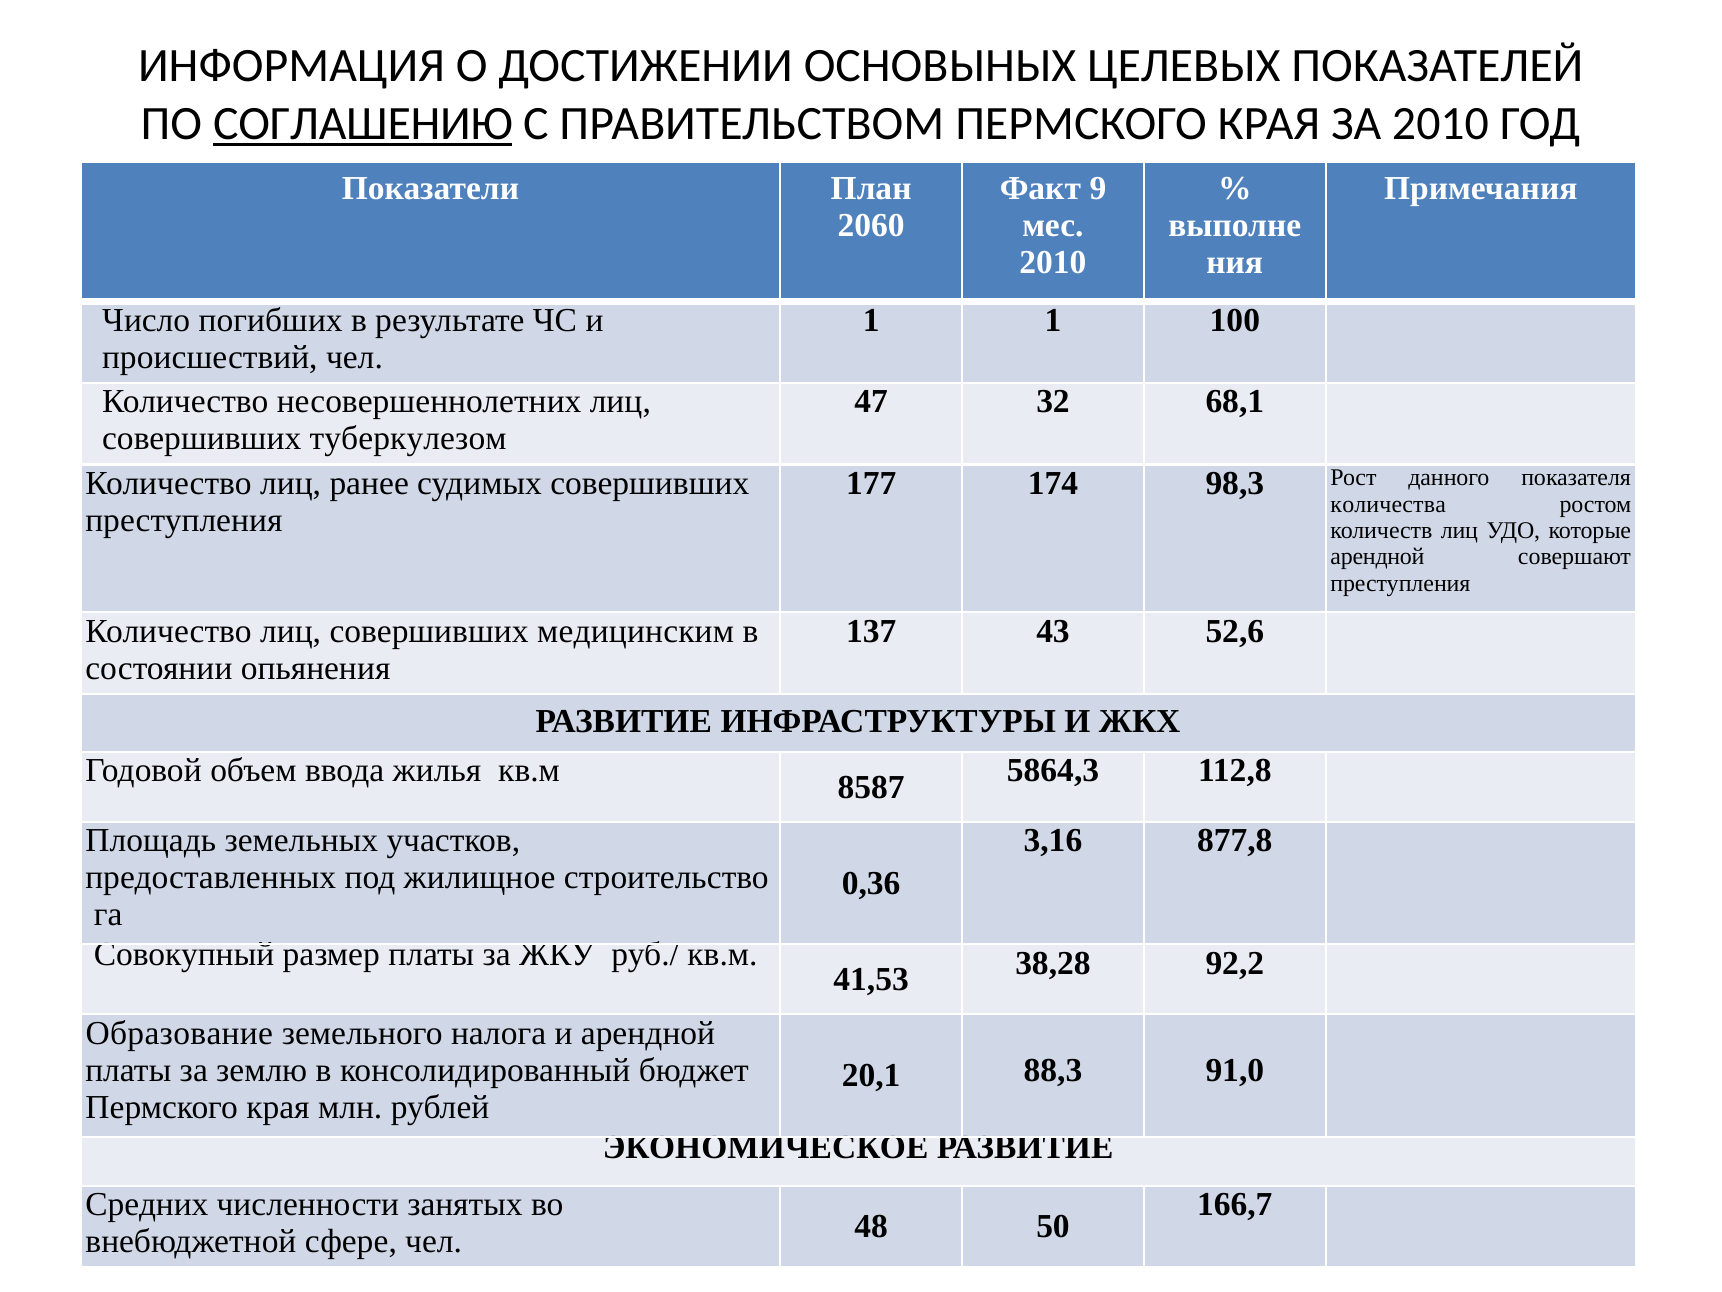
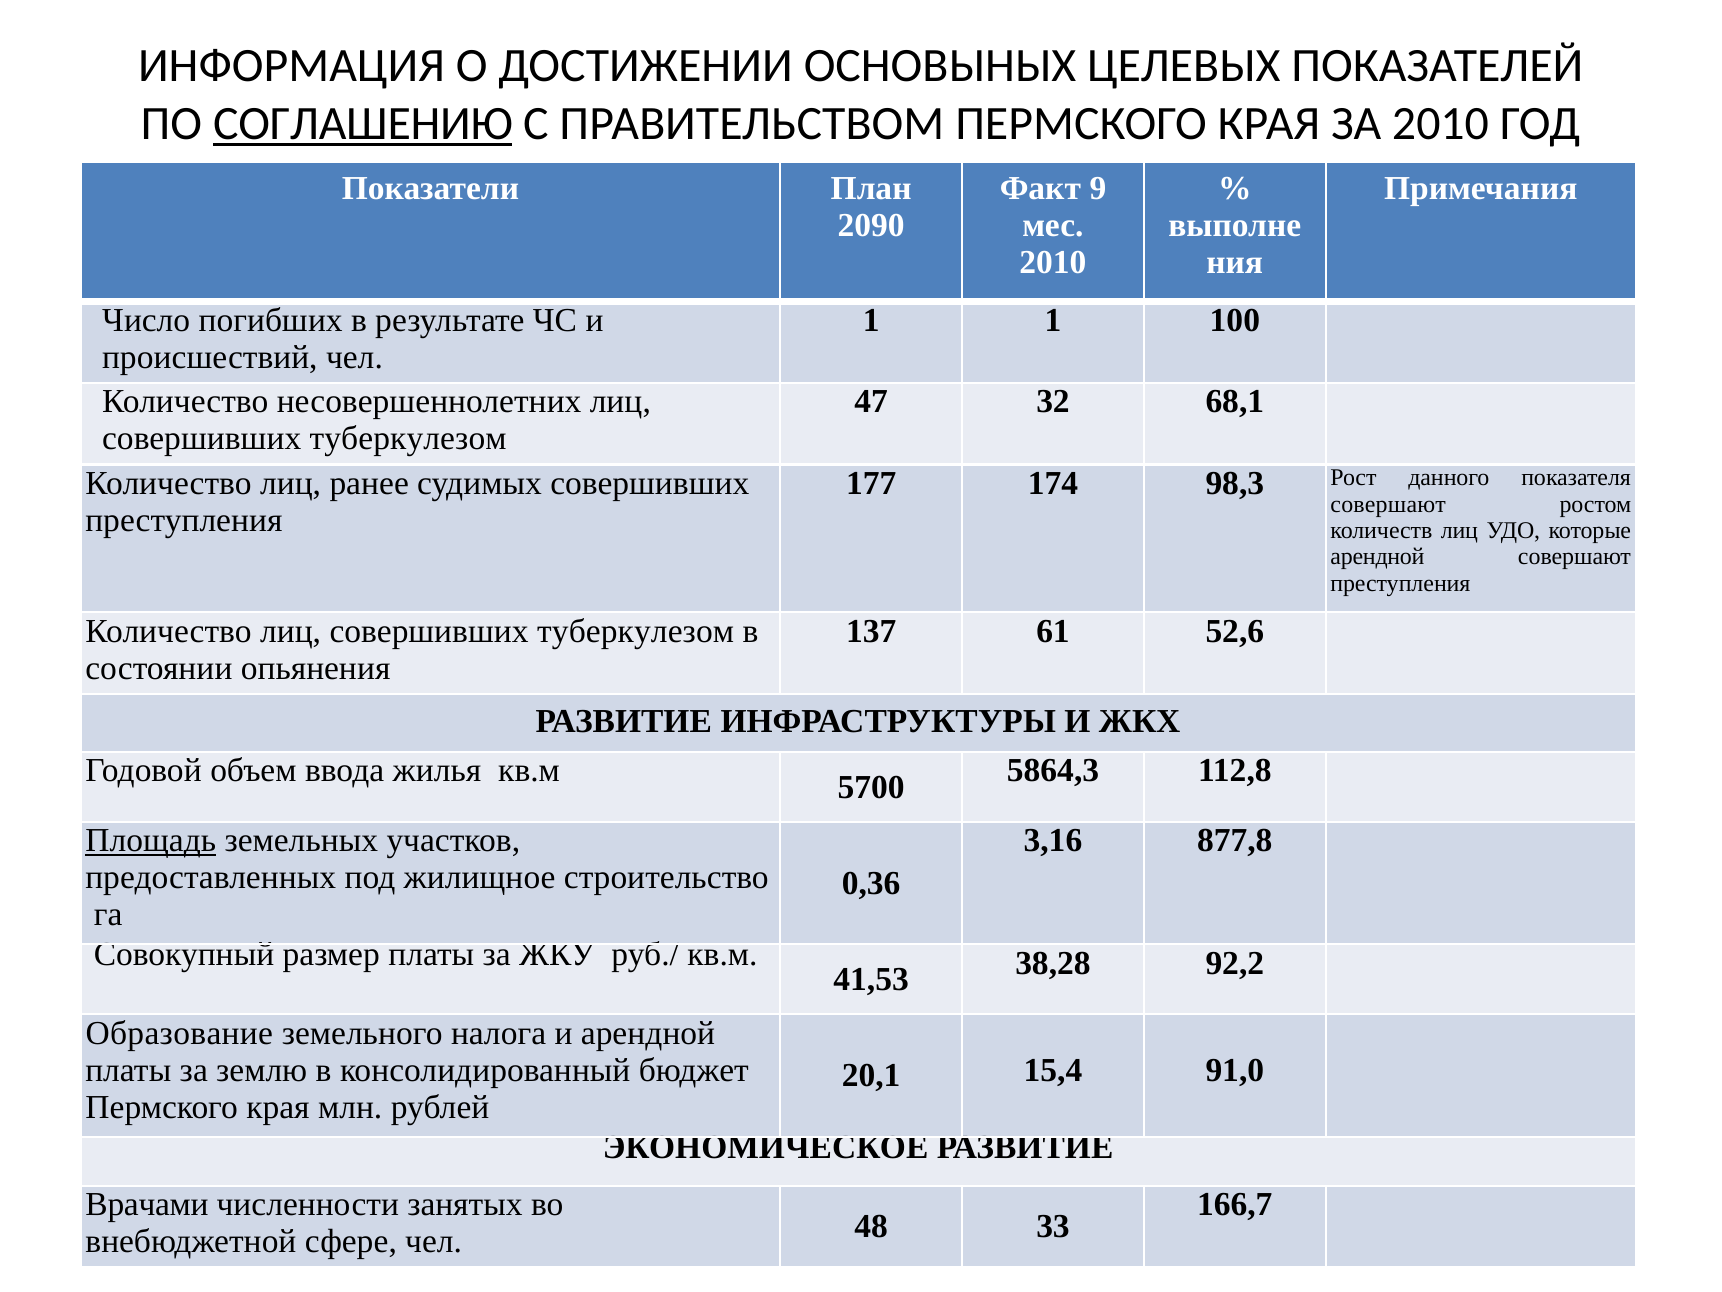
2060: 2060 -> 2090
количества at (1388, 504): количества -> совершают
Количество лиц совершивших медицинским: медицинским -> туберкулезом
43: 43 -> 61
8587: 8587 -> 5700
Площадь underline: none -> present
88,3: 88,3 -> 15,4
Средних: Средних -> Врачами
50: 50 -> 33
